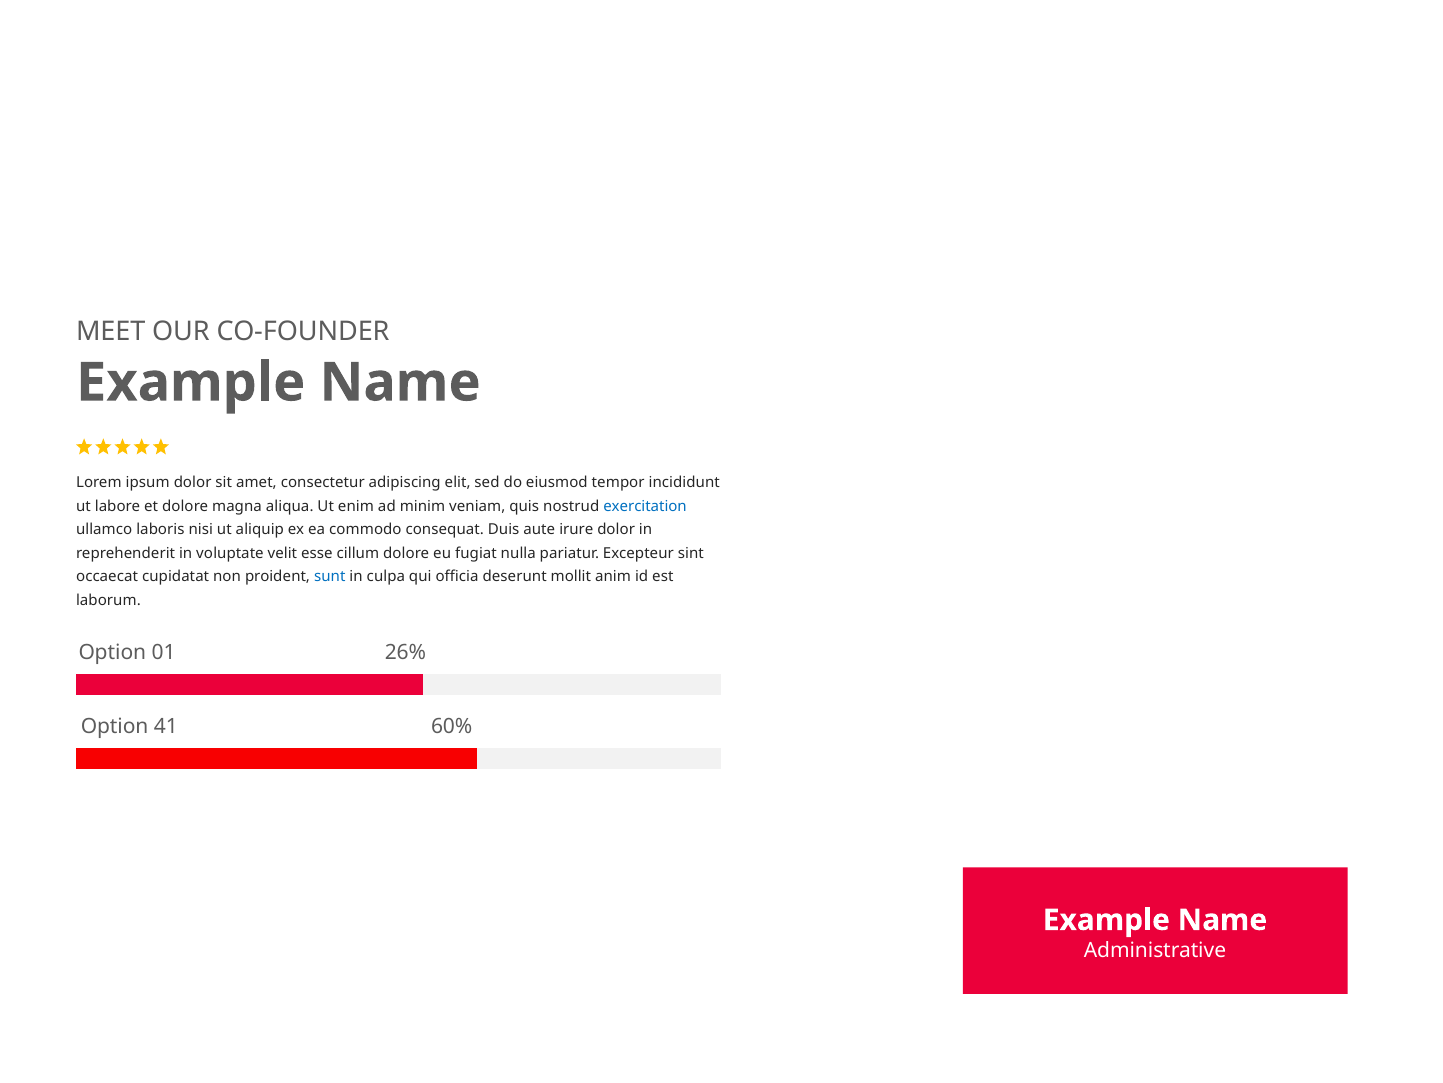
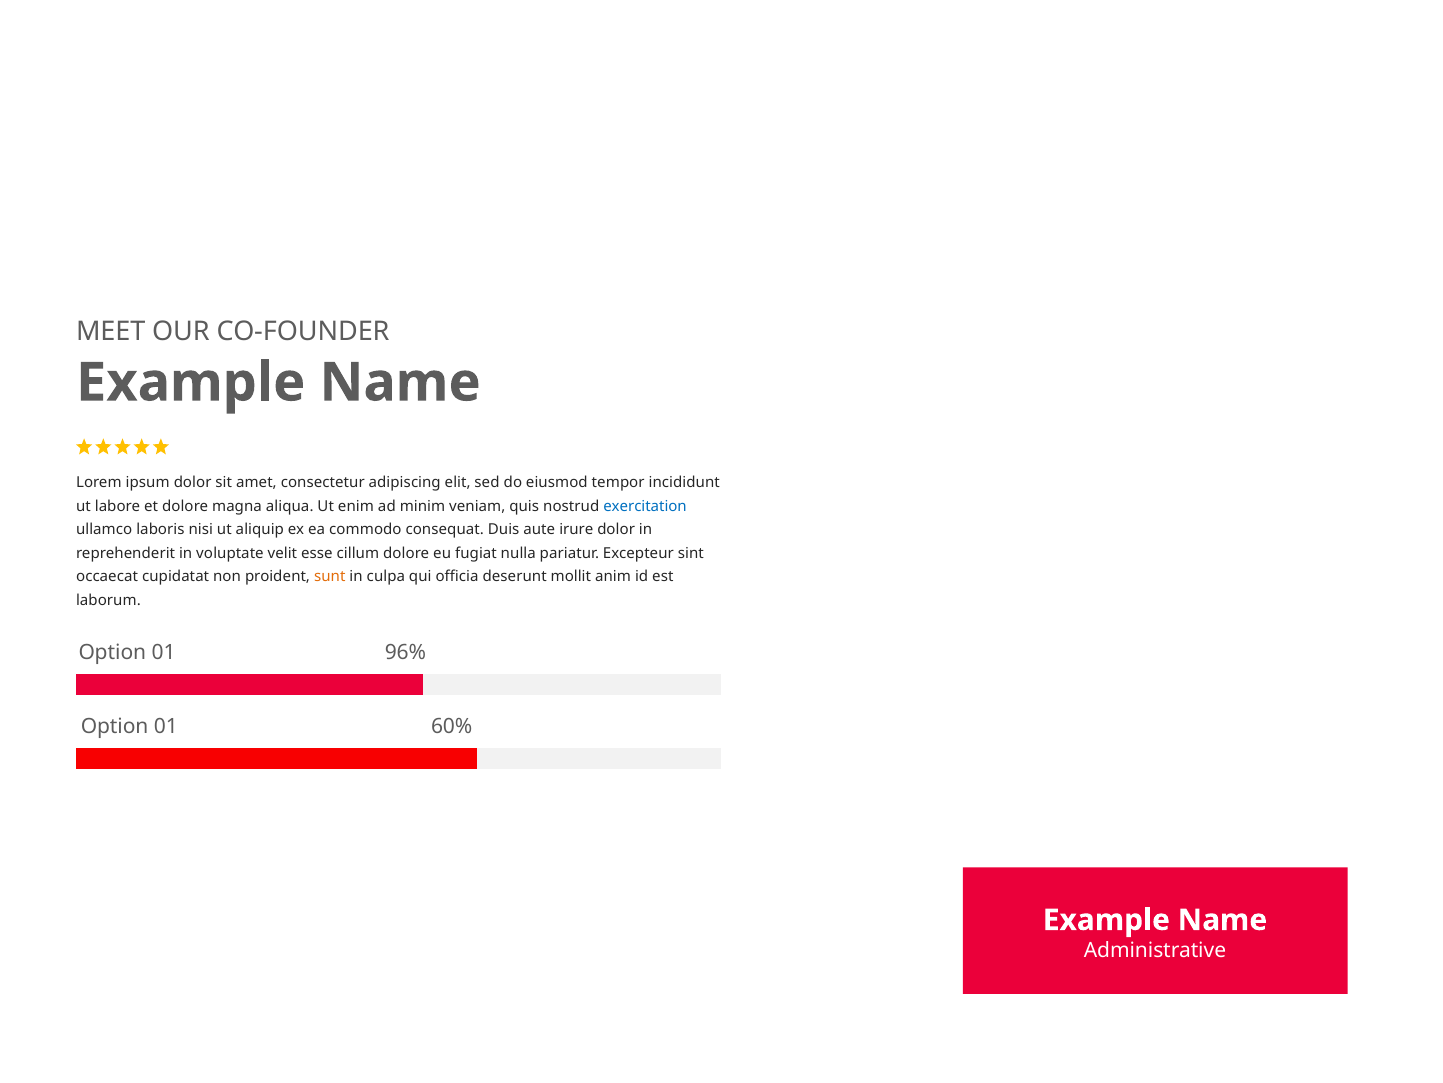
sunt colour: blue -> orange
26%: 26% -> 96%
41 at (166, 726): 41 -> 01
